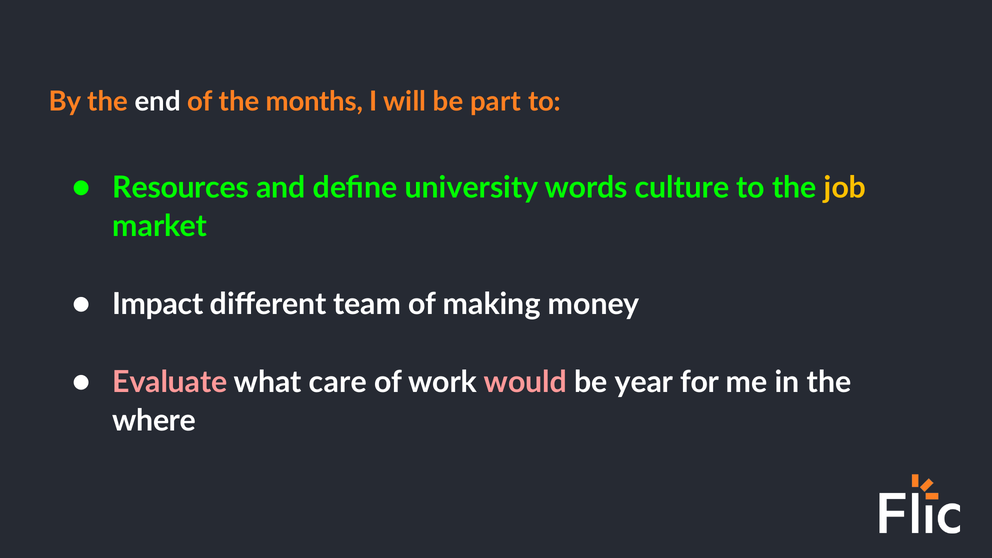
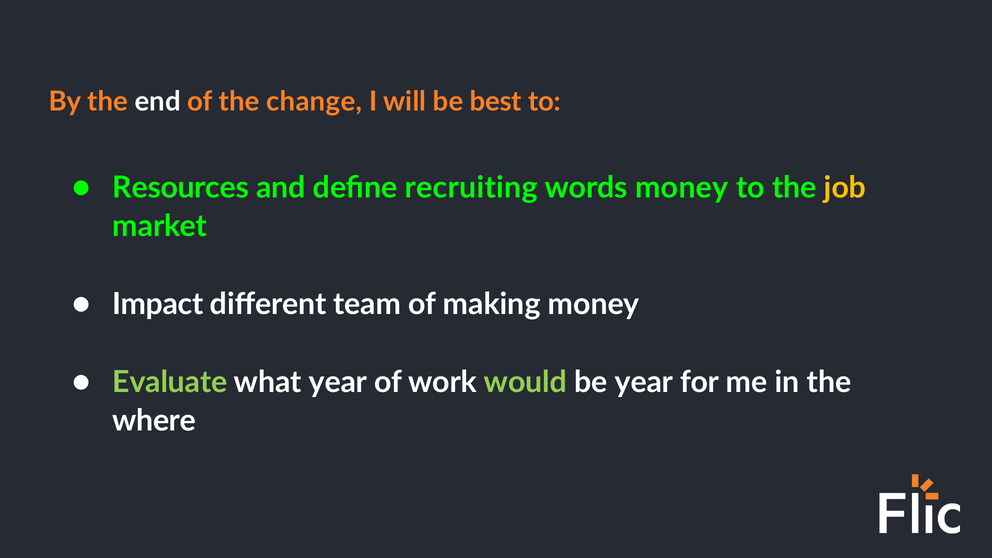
months: months -> change
part: part -> best
university: university -> recruiting
words culture: culture -> money
Evaluate colour: pink -> light green
what care: care -> year
would colour: pink -> light green
